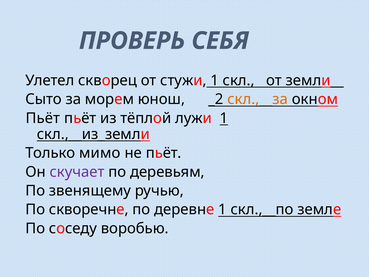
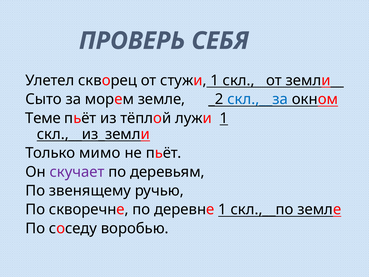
морем юнош: юнош -> земле
скл.,__за colour: orange -> blue
Пьёт at (43, 118): Пьёт -> Теме
